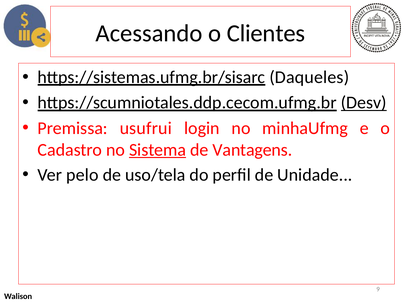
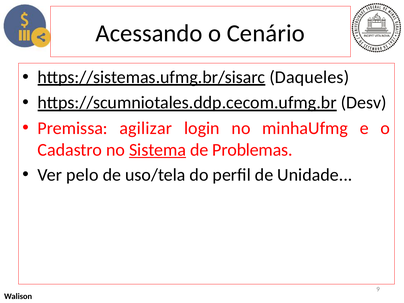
Clientes: Clientes -> Cenário
Desv underline: present -> none
usufrui: usufrui -> agilizar
Vantagens: Vantagens -> Problemas
